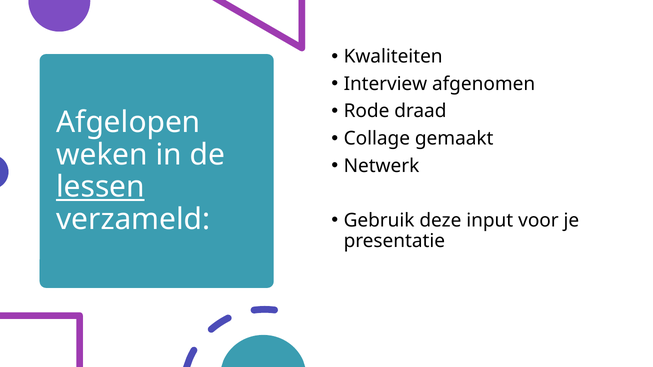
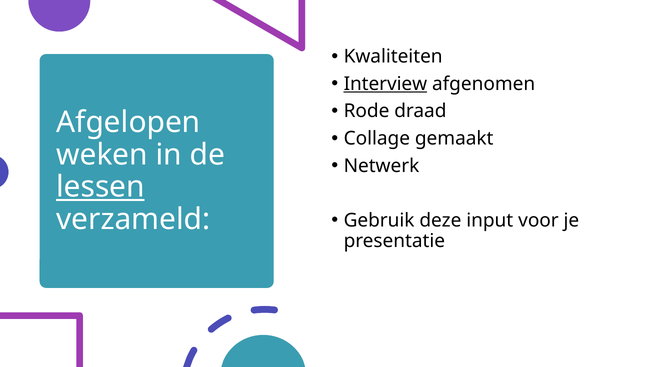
Interview underline: none -> present
